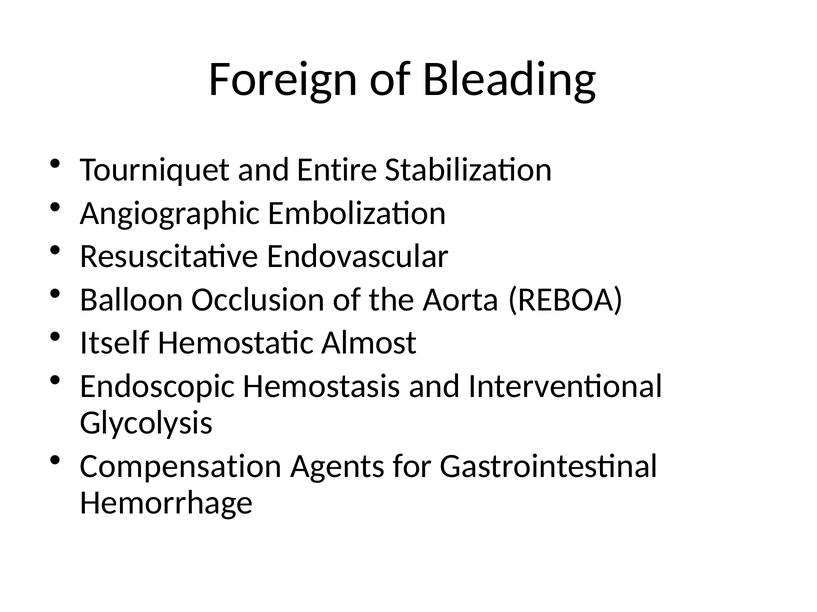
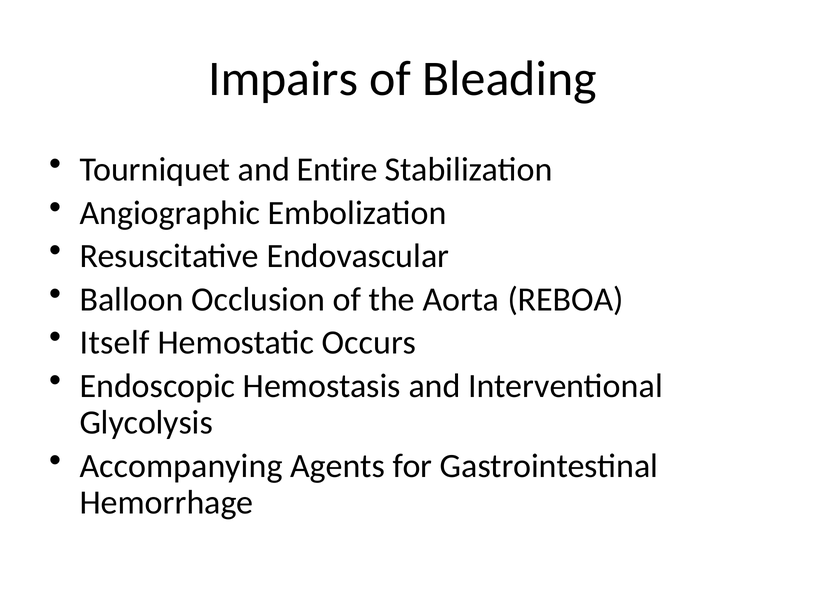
Foreign: Foreign -> Impairs
Almost: Almost -> Occurs
Compensation: Compensation -> Accompanying
